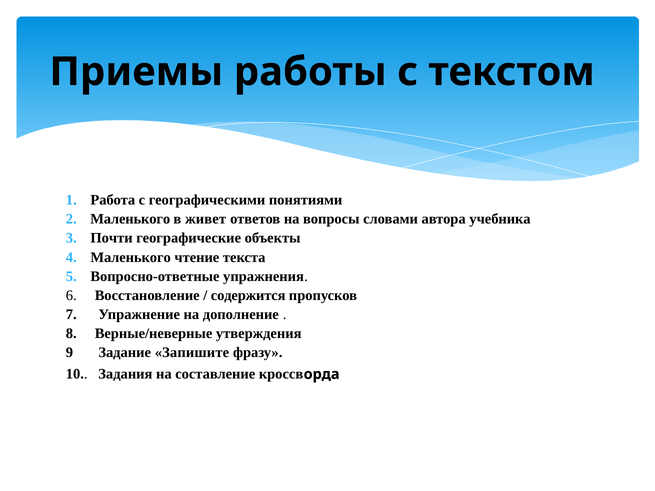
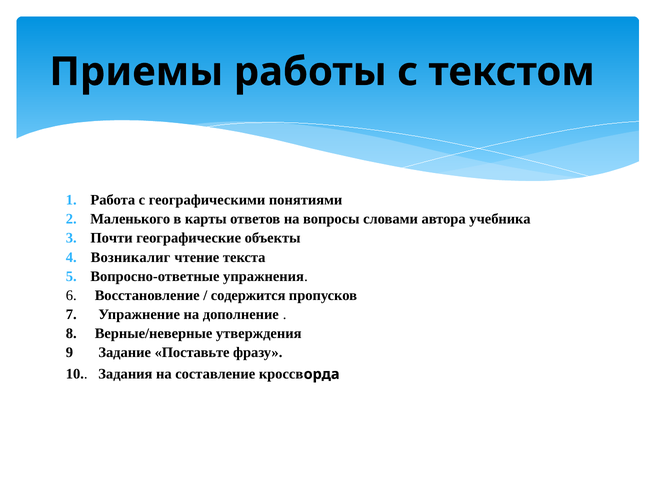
живет: живет -> карты
Маленького at (131, 257): Маленького -> Возникалиг
Запишите: Запишите -> Поставьте
